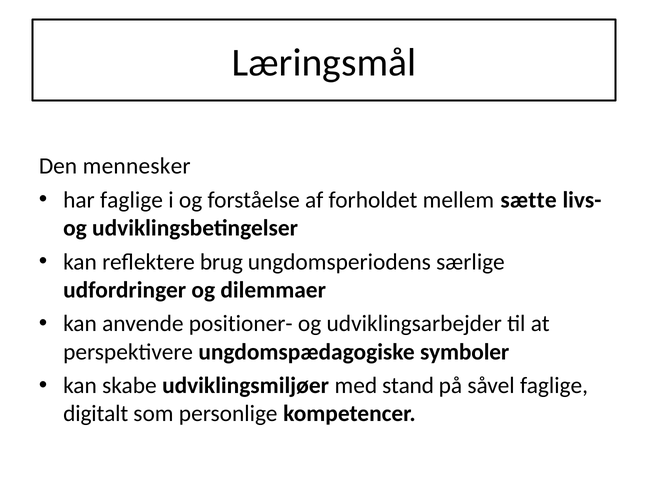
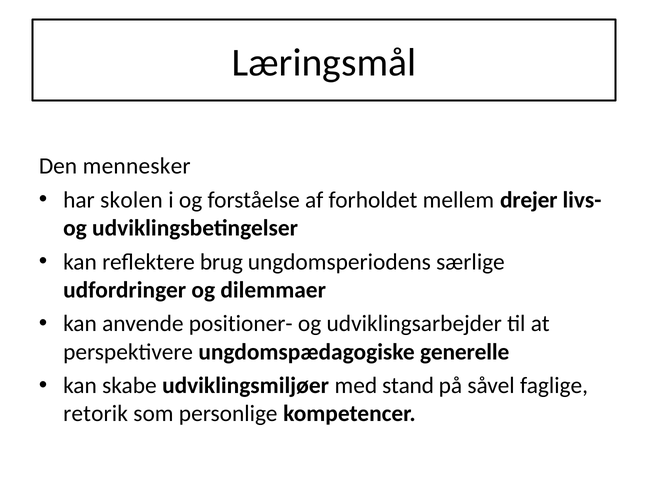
har faglige: faglige -> skolen
sætte: sætte -> drejer
symboler: symboler -> generelle
digitalt: digitalt -> retorik
